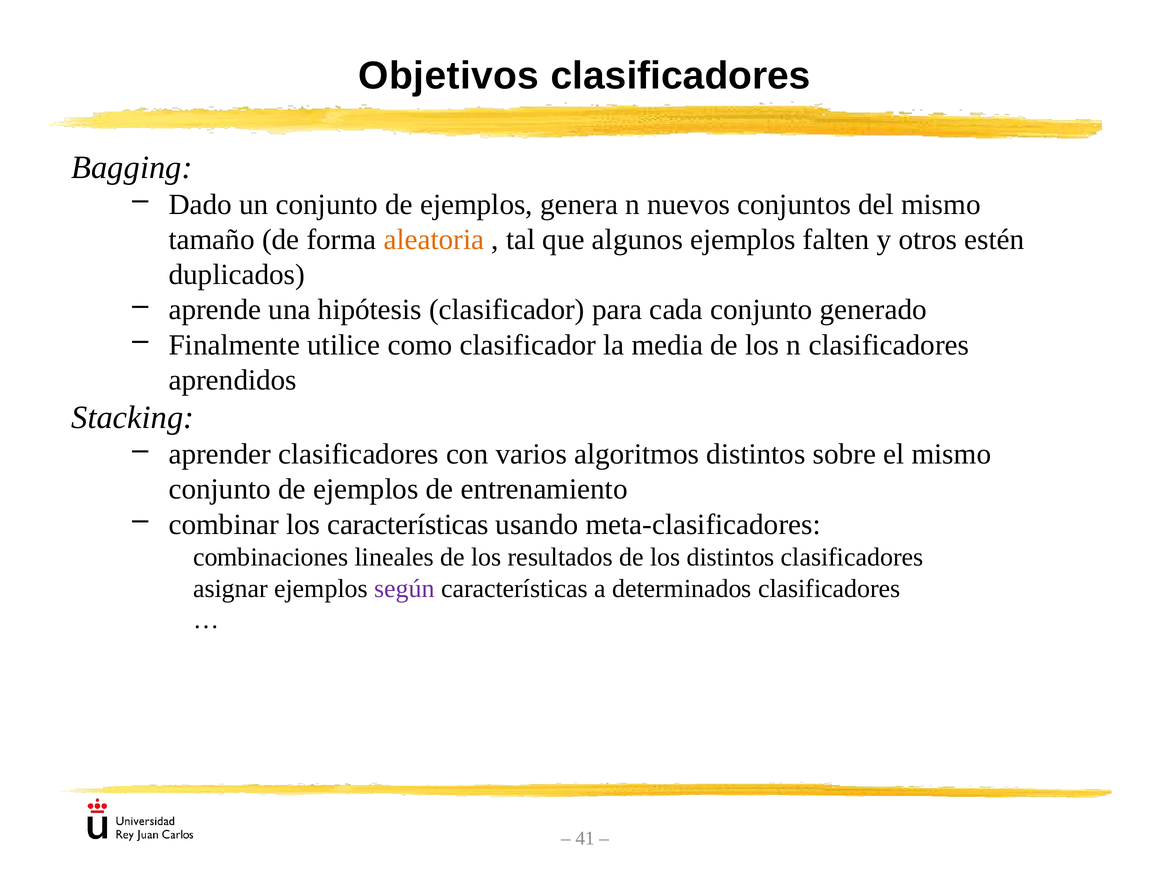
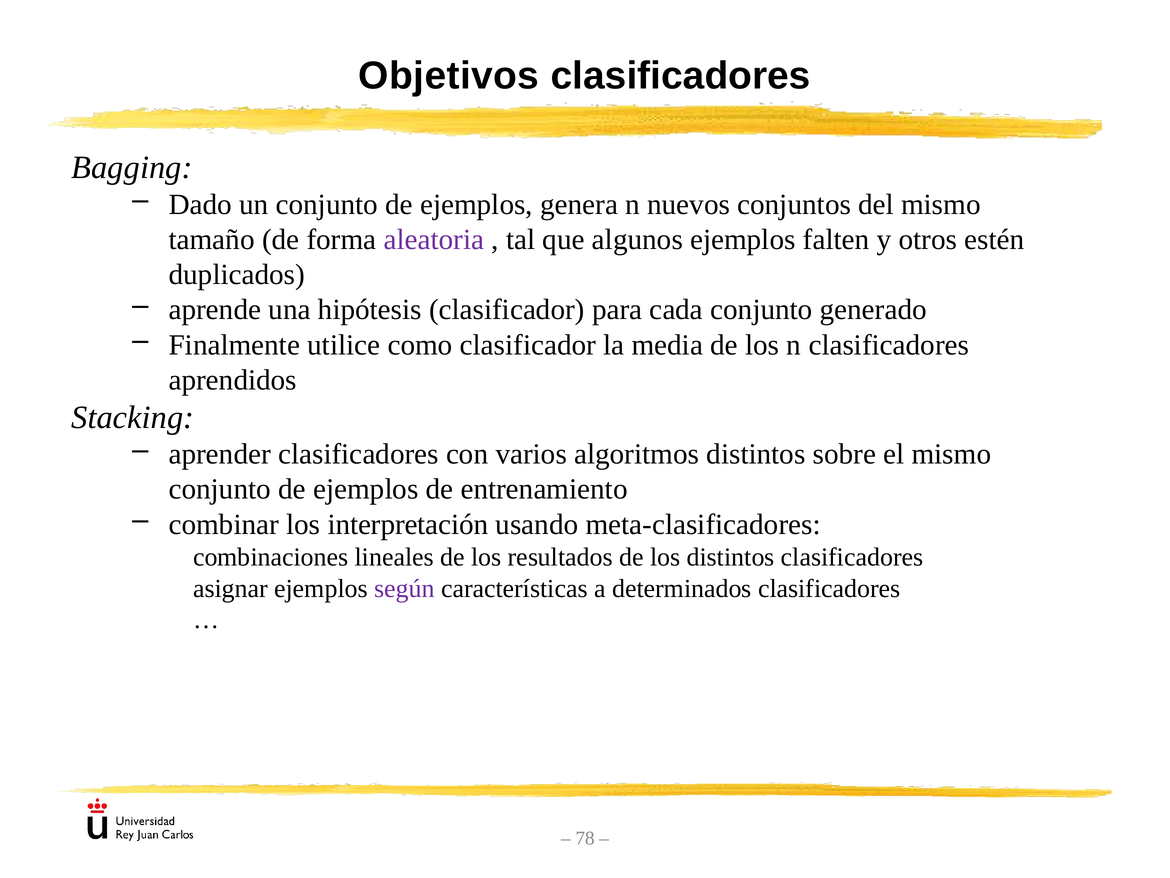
aleatoria colour: orange -> purple
los características: características -> interpretación
41: 41 -> 78
